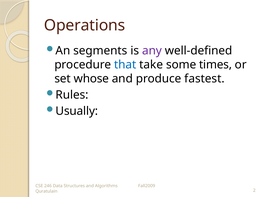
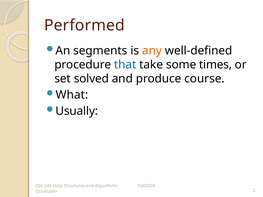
Operations: Operations -> Performed
any colour: purple -> orange
whose: whose -> solved
fastest: fastest -> course
Rules: Rules -> What
